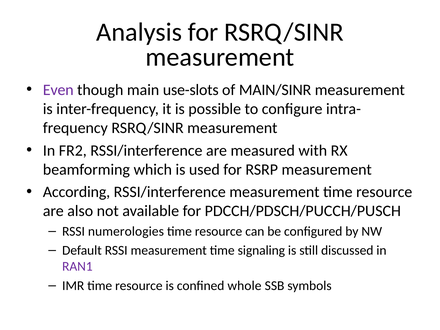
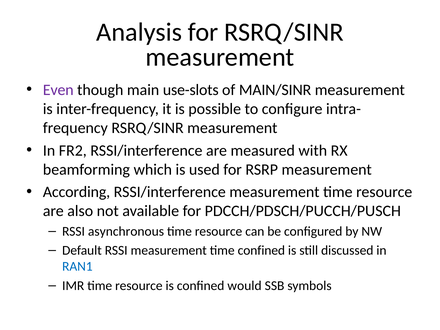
numerologies: numerologies -> asynchronous
time signaling: signaling -> confined
RAN1 colour: purple -> blue
whole: whole -> would
